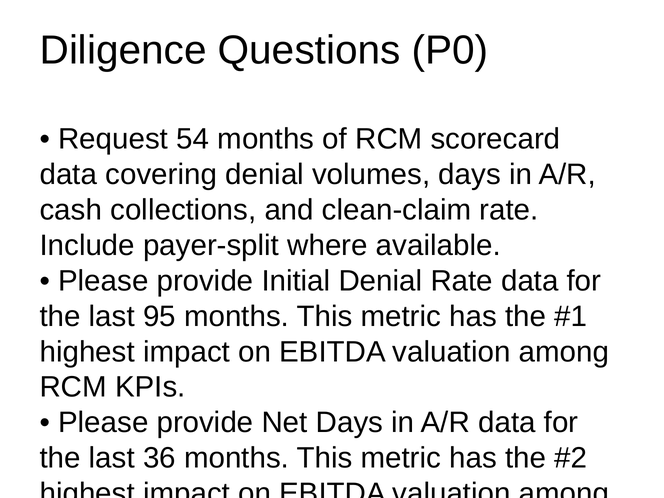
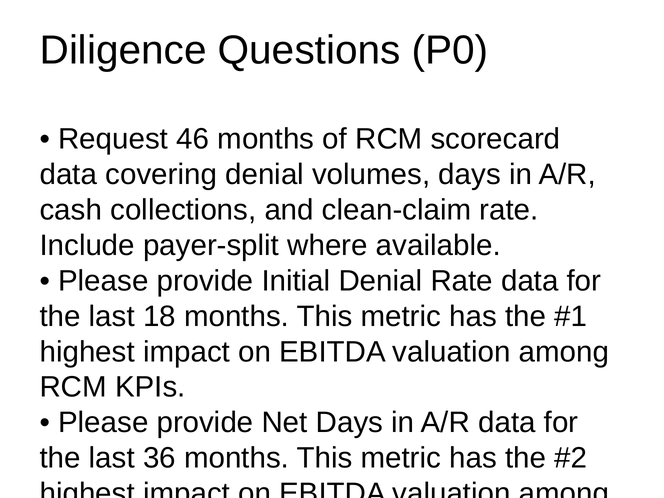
54: 54 -> 46
95: 95 -> 18
